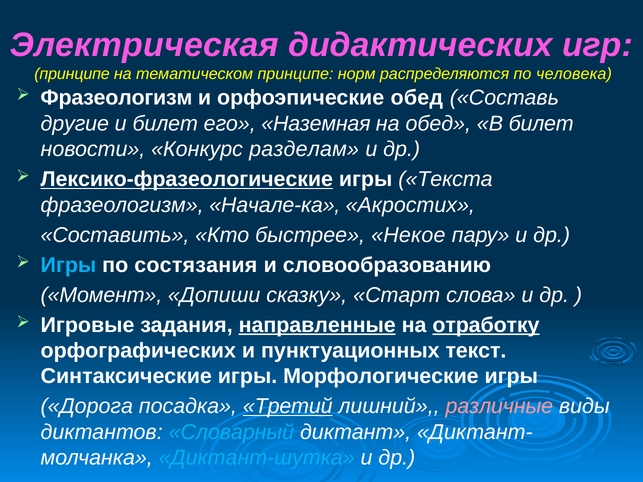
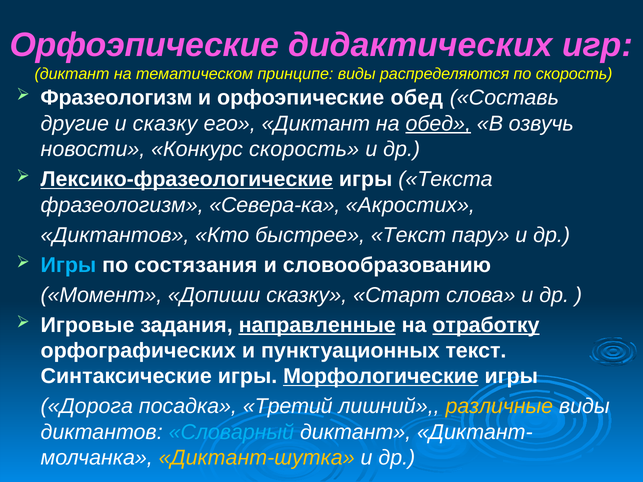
Электрическая at (144, 45): Электрическая -> Орфоэпические
принципе at (72, 74): принципе -> диктант
принципе норм: норм -> виды
по человека: человека -> скорость
и билет: билет -> сказку
его Наземная: Наземная -> Диктант
обед at (438, 124) underline: none -> present
В билет: билет -> озвучь
Конкурс разделам: разделам -> скорость
Начале-ка: Начале-ка -> Севера-ка
Составить at (115, 235): Составить -> Диктантов
быстрее Некое: Некое -> Текст
Морфологические underline: none -> present
Третий underline: present -> none
различные colour: pink -> yellow
Диктант-шутка colour: light blue -> yellow
